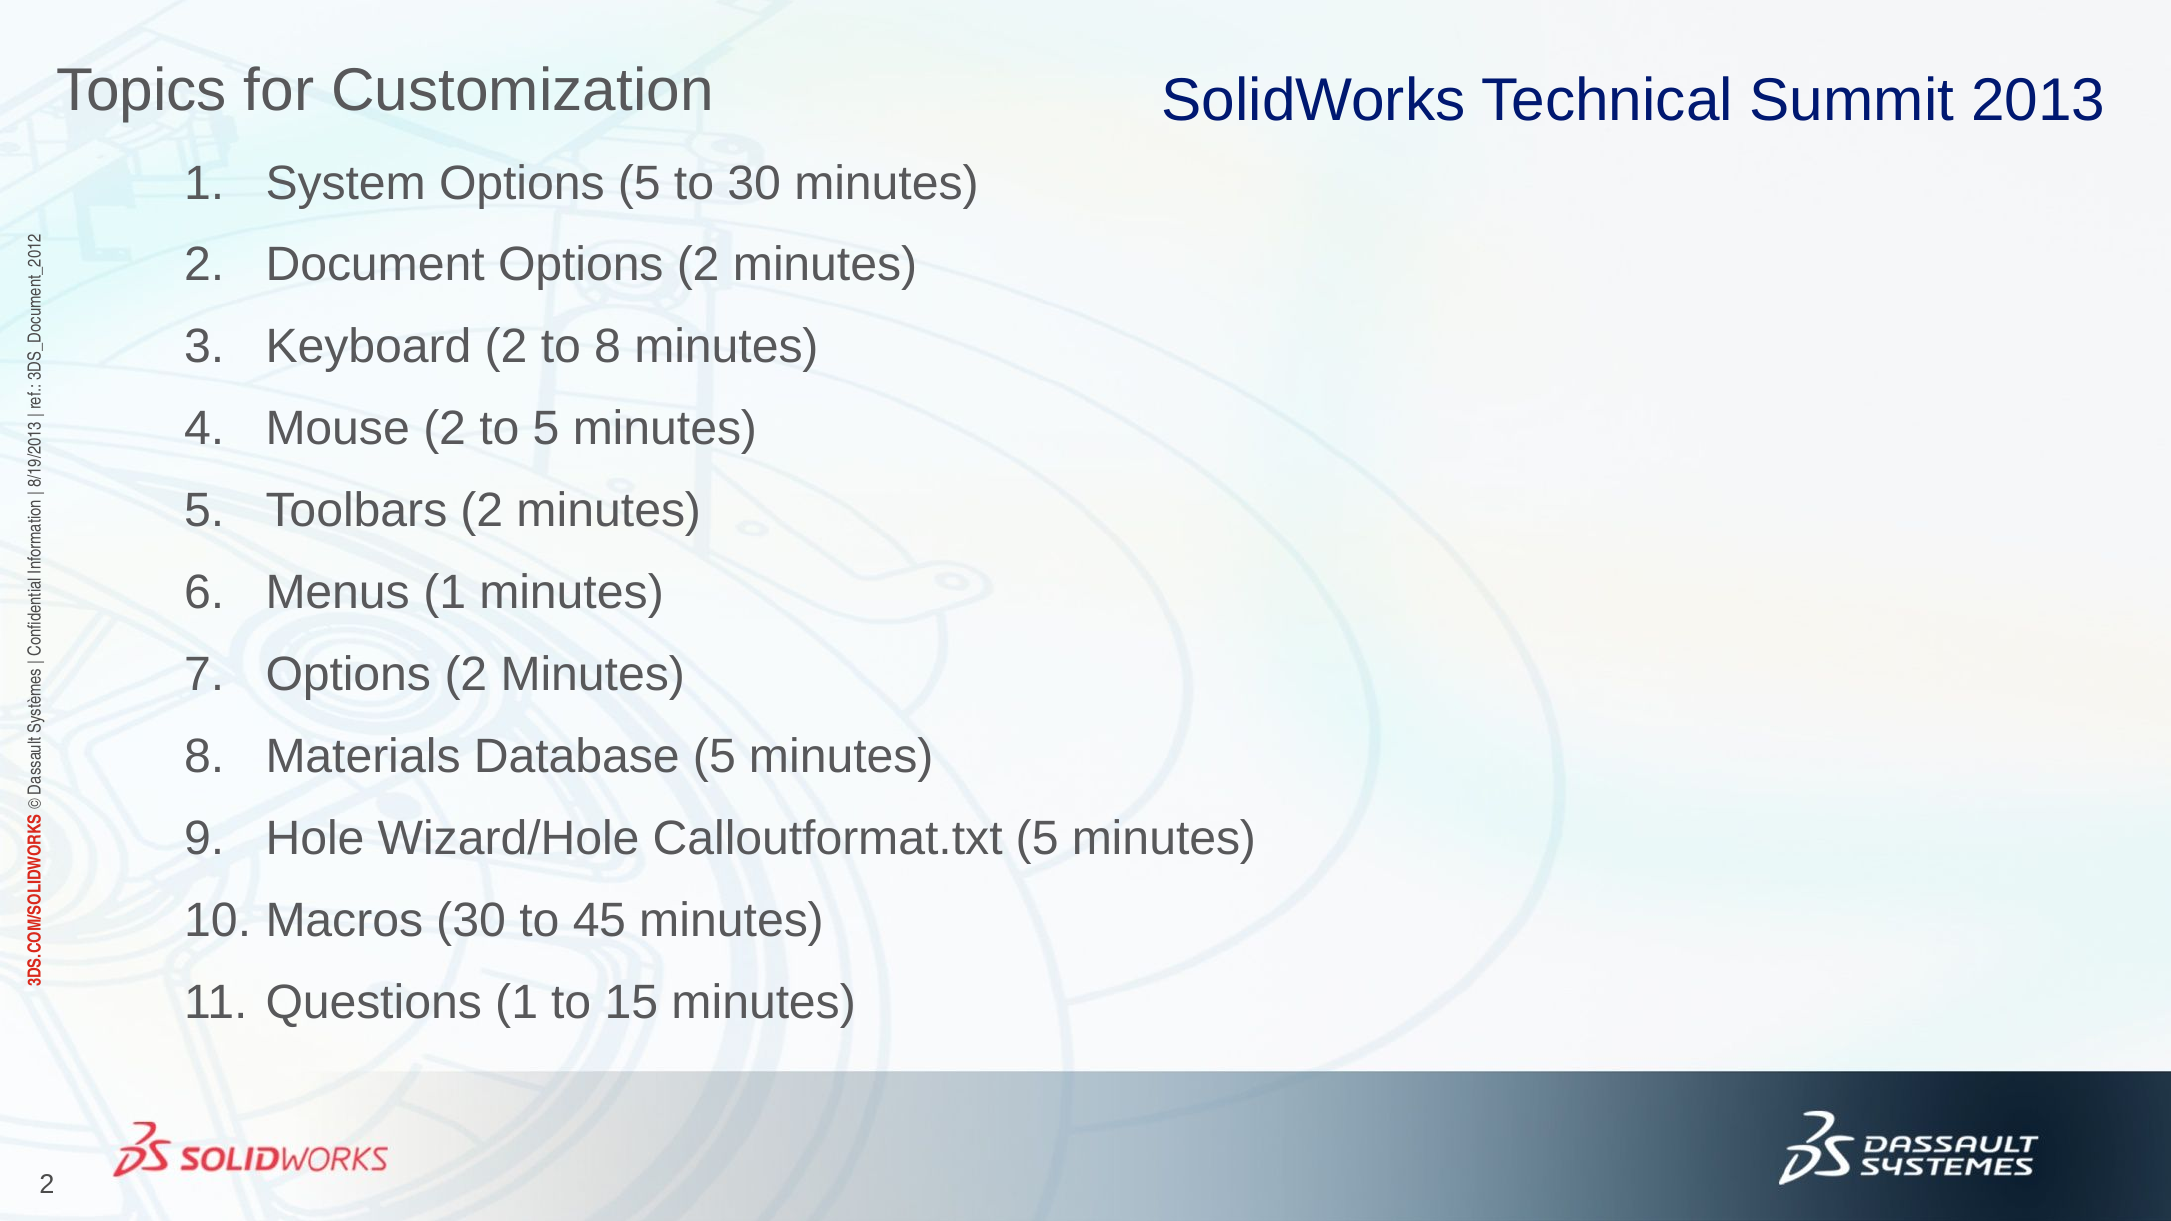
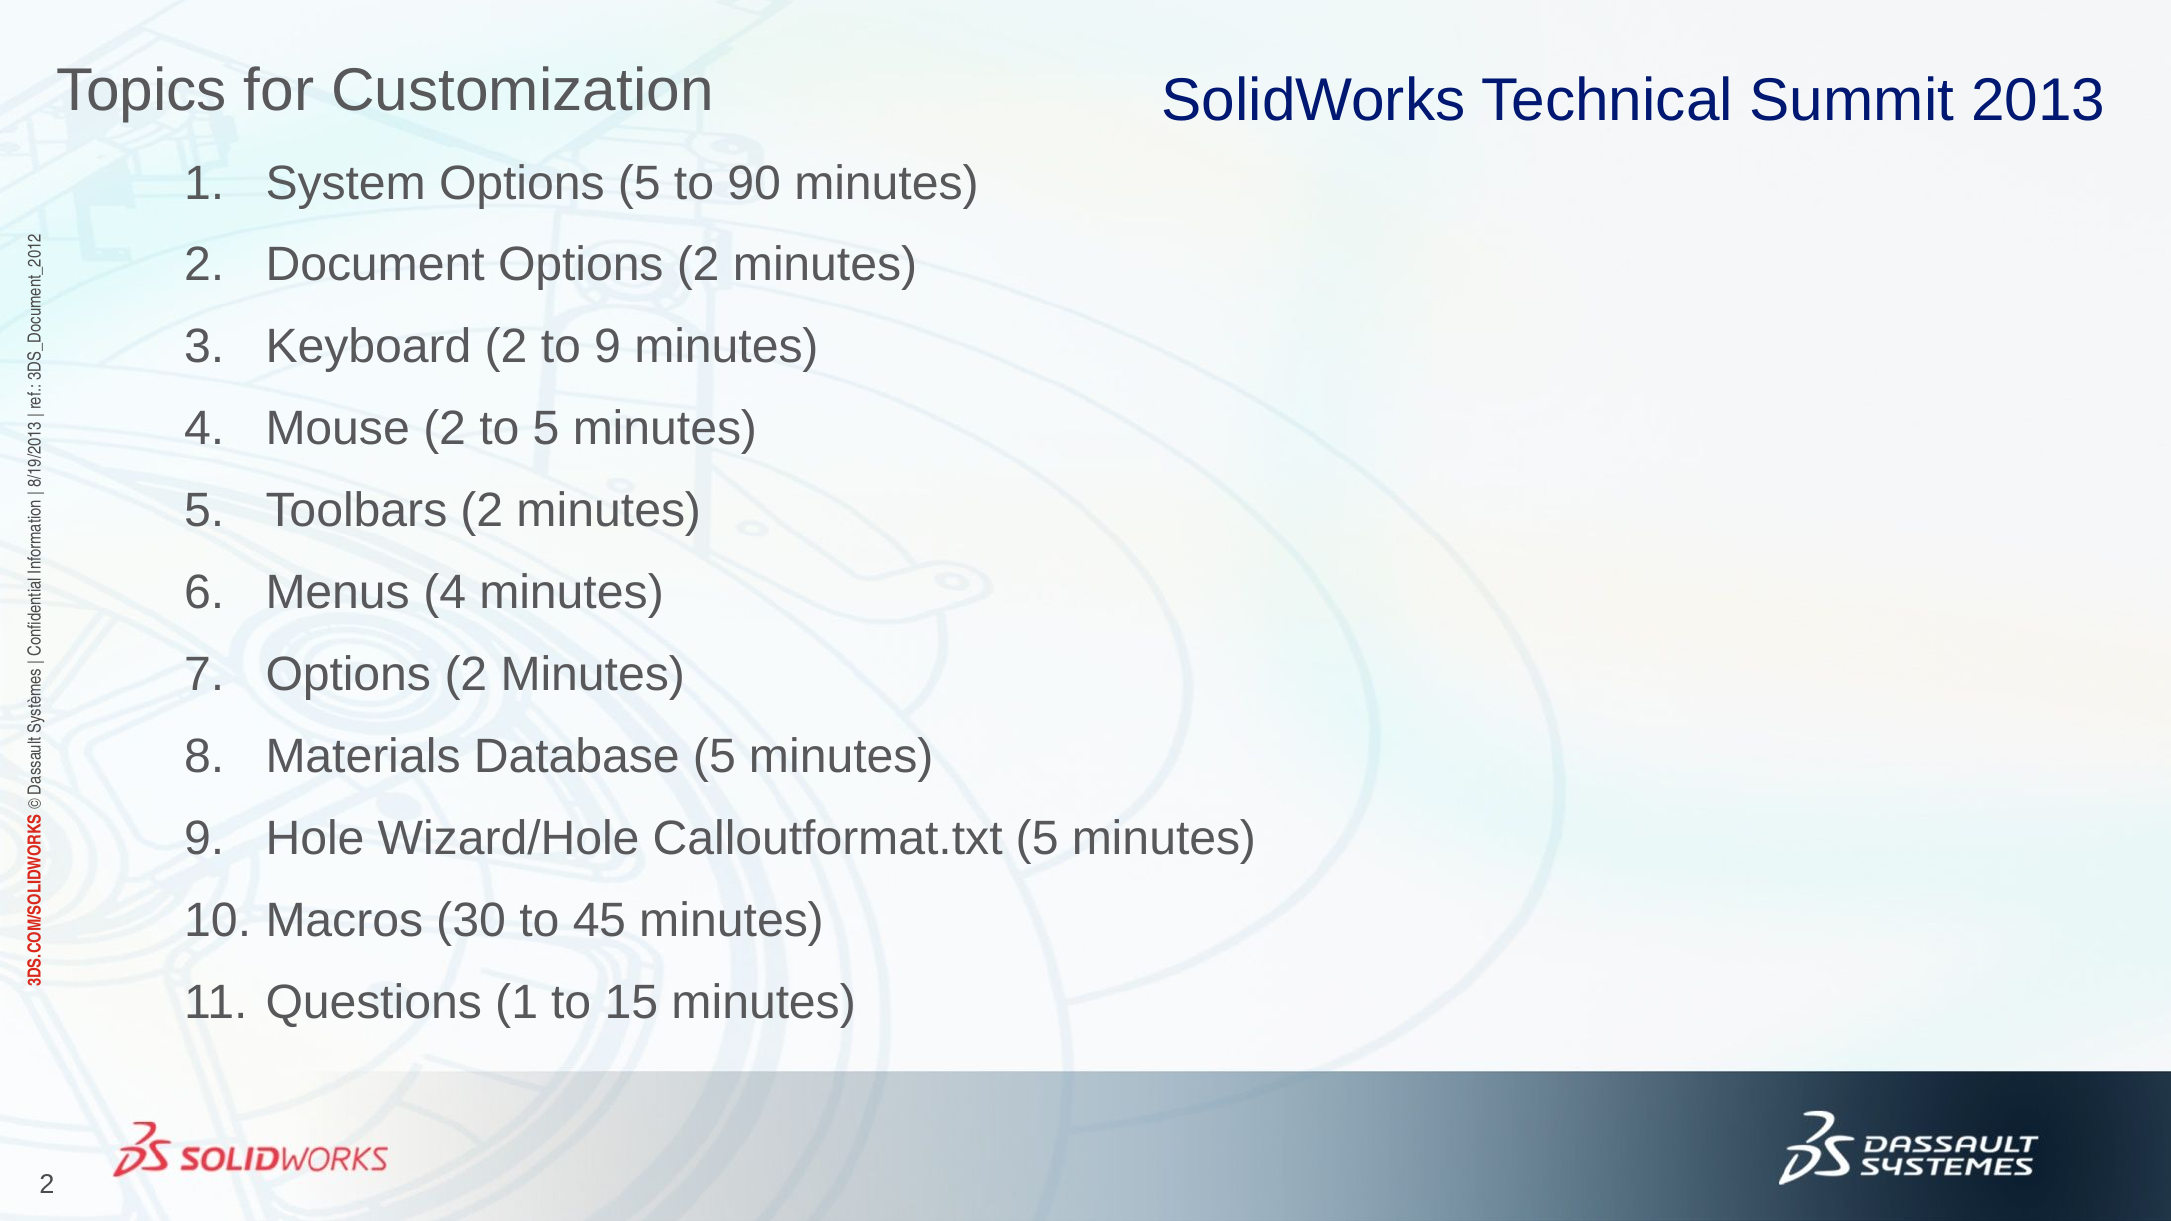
to 30: 30 -> 90
to 8: 8 -> 9
Menus 1: 1 -> 4
